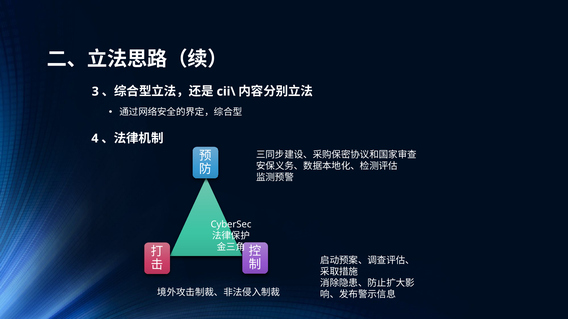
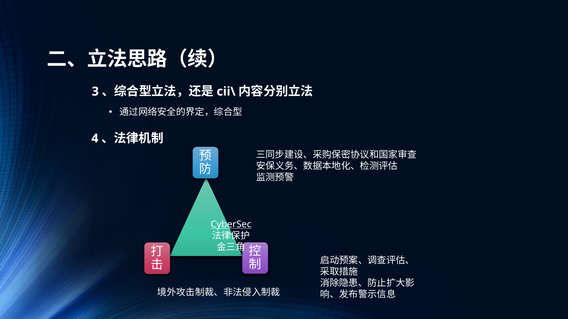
CyberSec underline: none -> present
